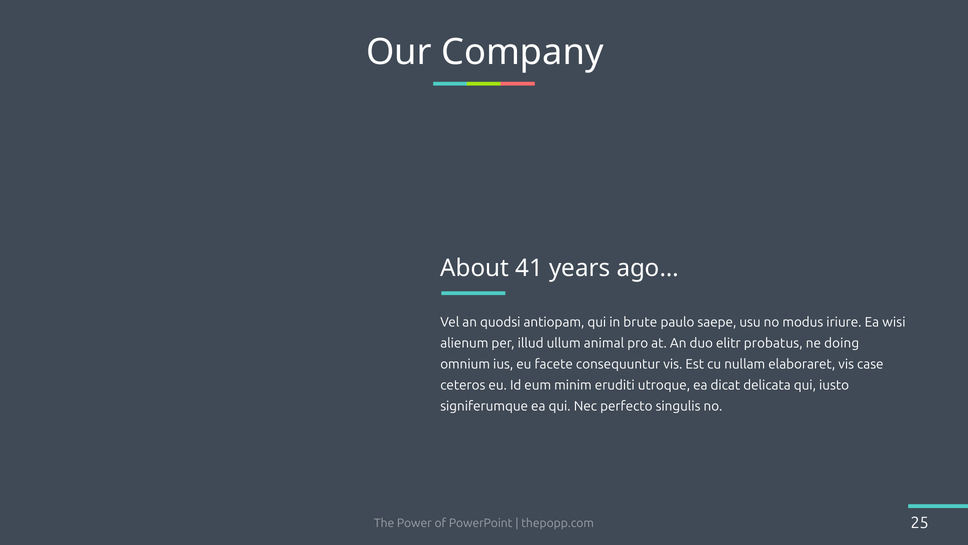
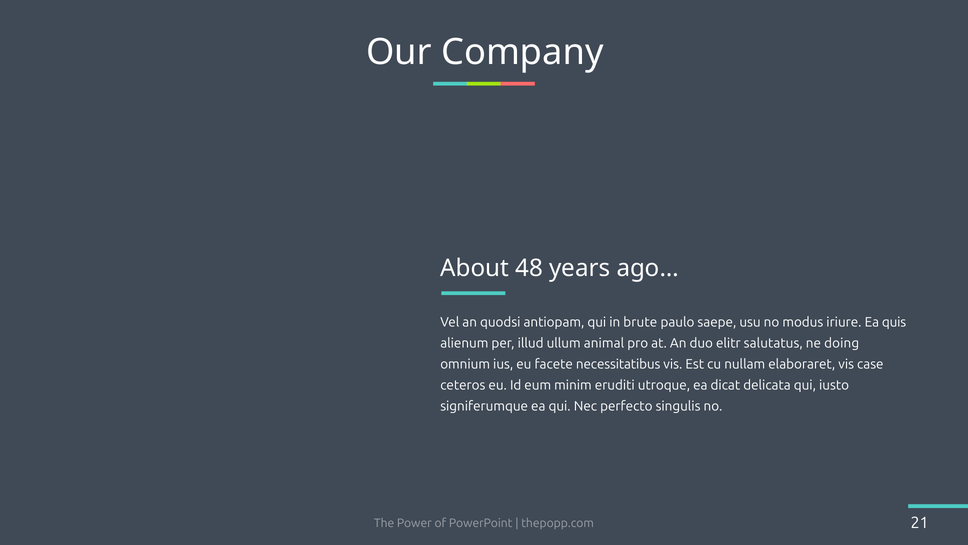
41: 41 -> 48
wisi: wisi -> quis
probatus: probatus -> salutatus
consequuntur: consequuntur -> necessitatibus
25: 25 -> 21
